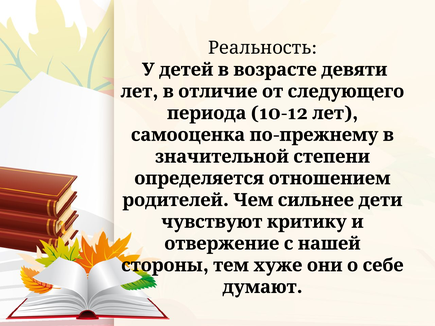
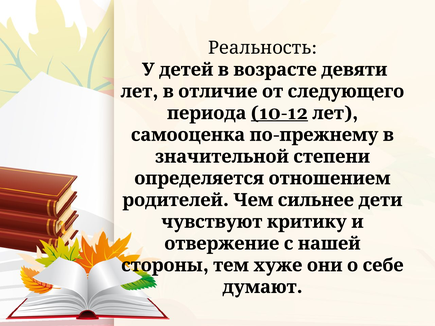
10-12 underline: none -> present
